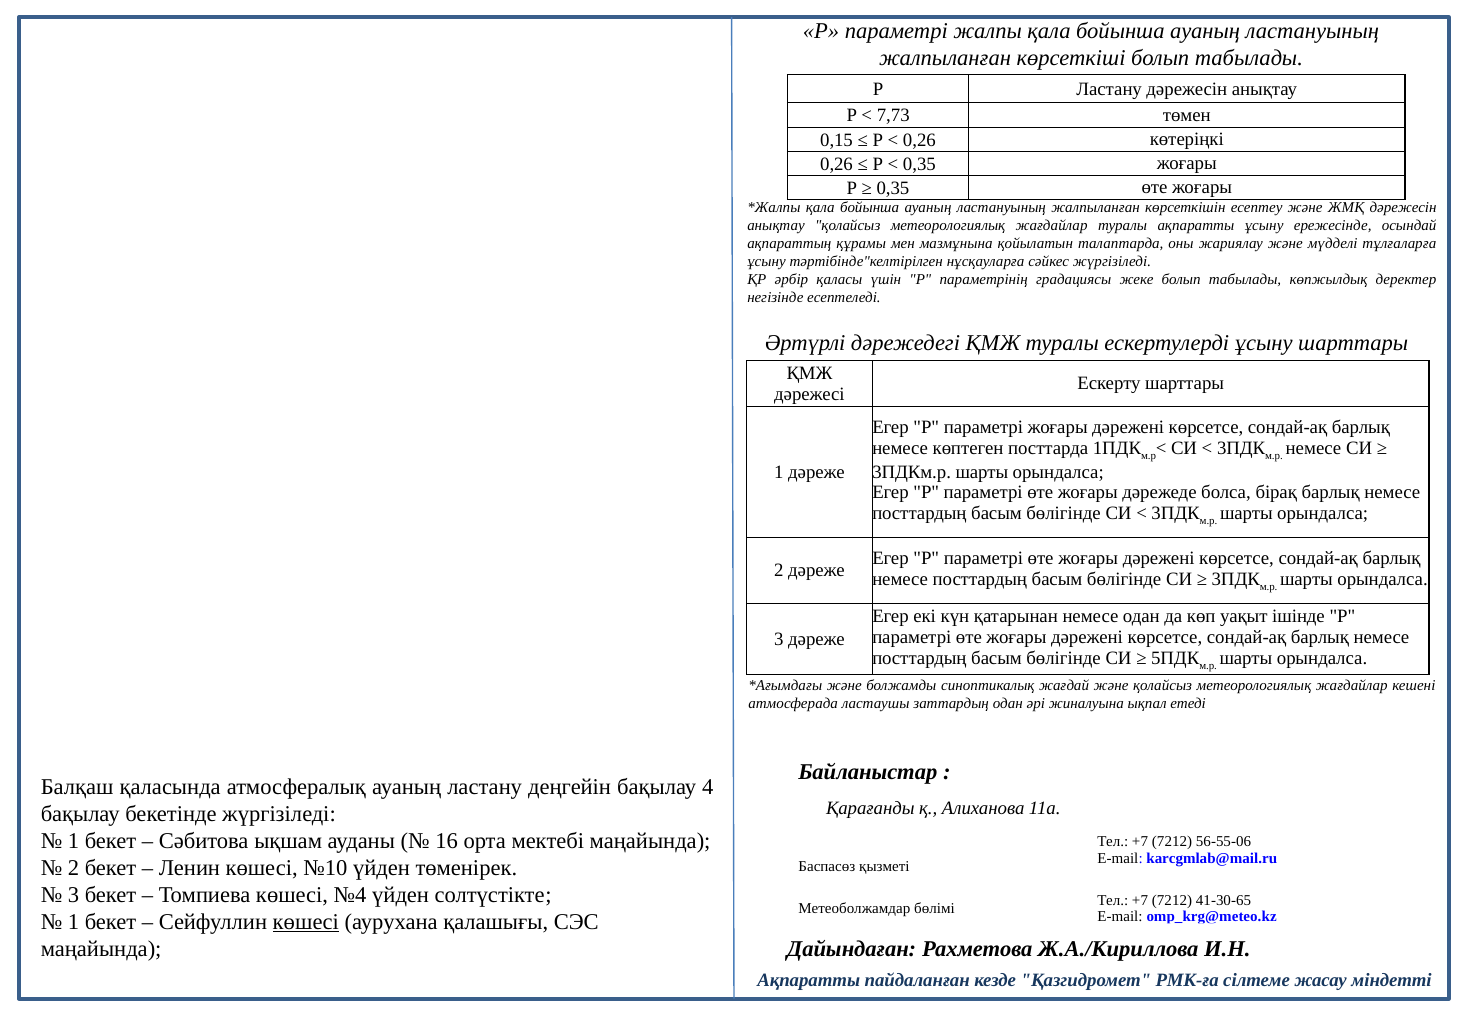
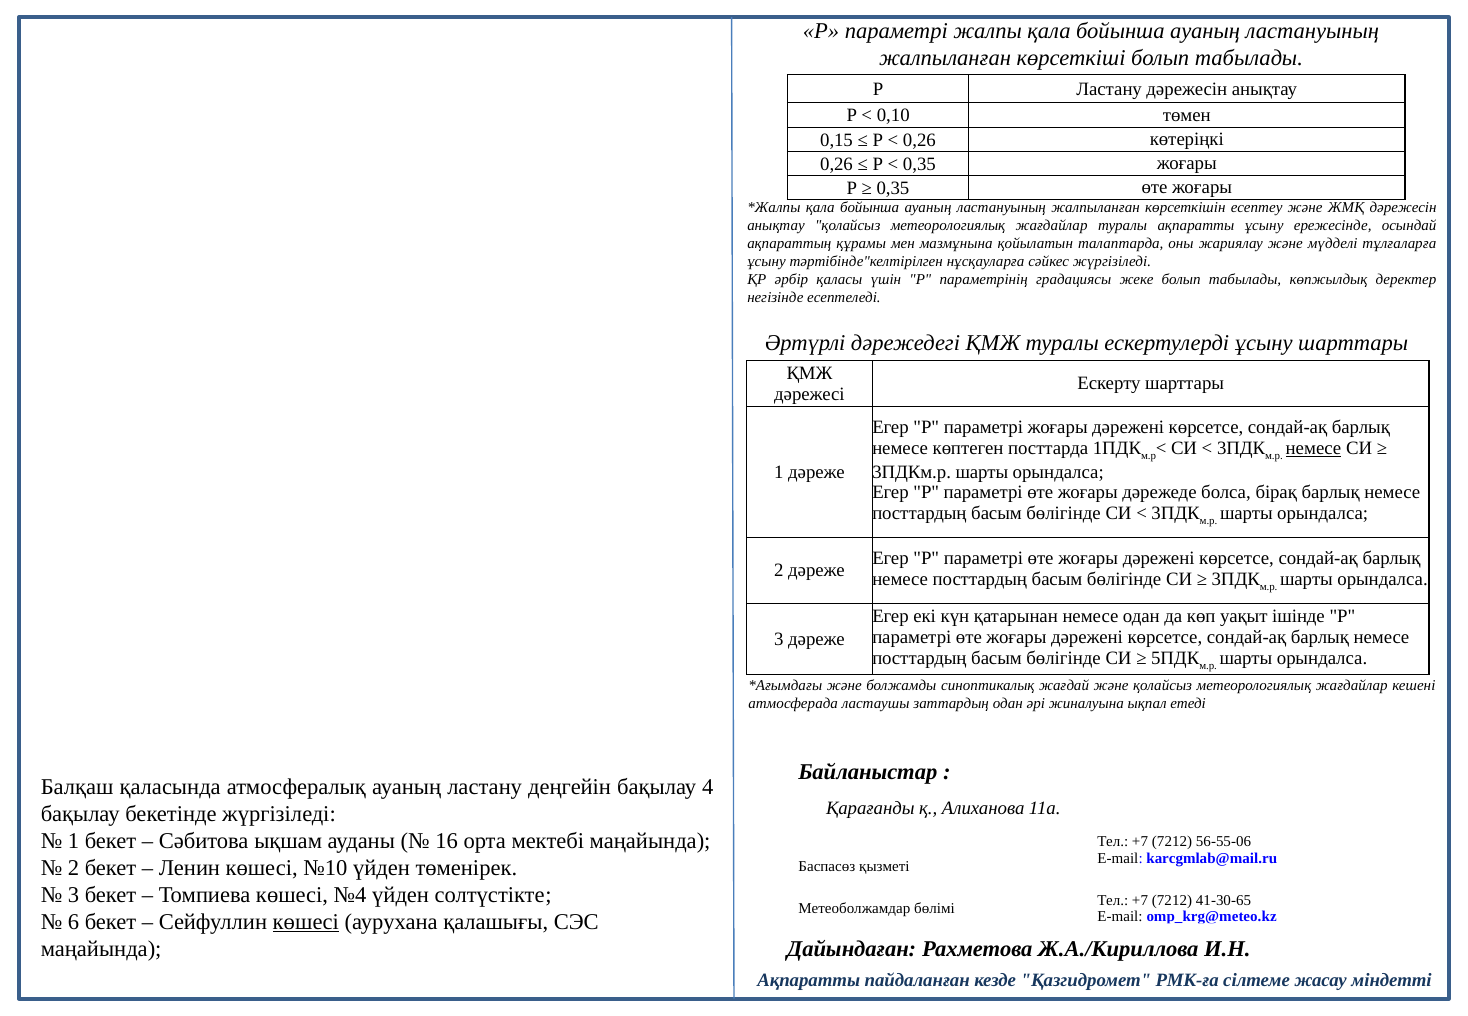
7,73: 7,73 -> 0,10
немесе at (1313, 448) underline: none -> present
1 at (74, 922): 1 -> 6
